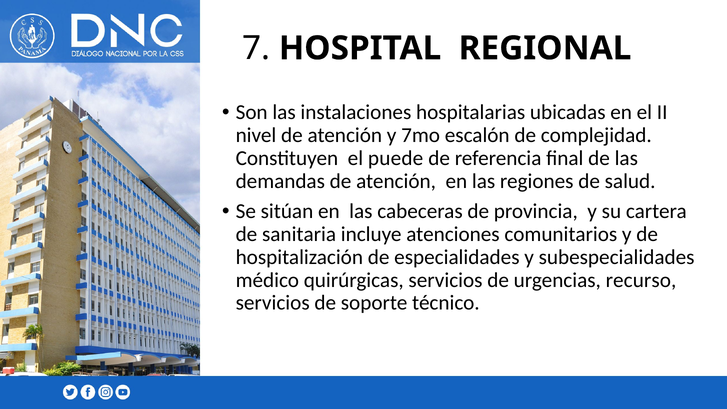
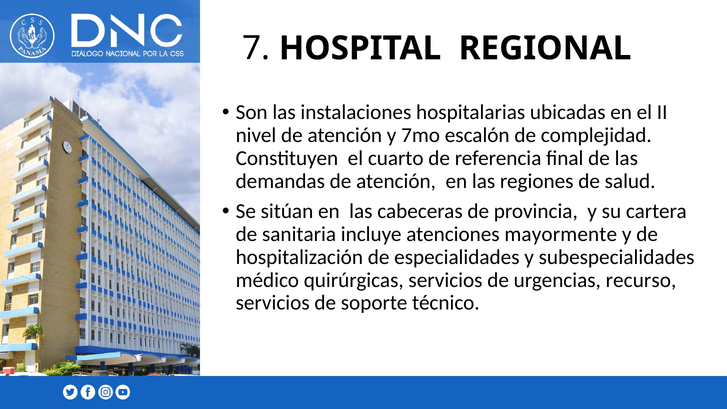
puede: puede -> cuarto
comunitarios: comunitarios -> mayormente
